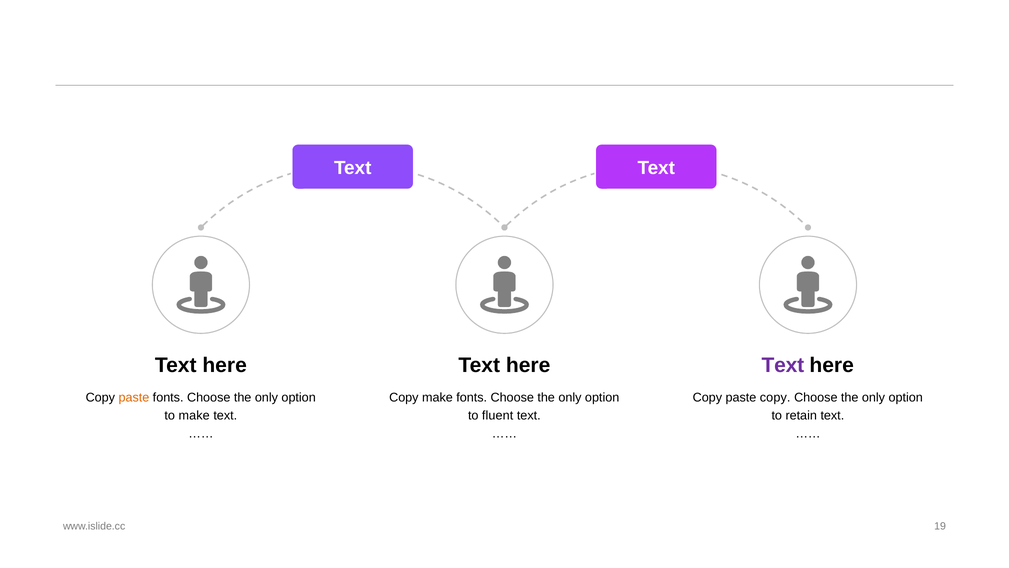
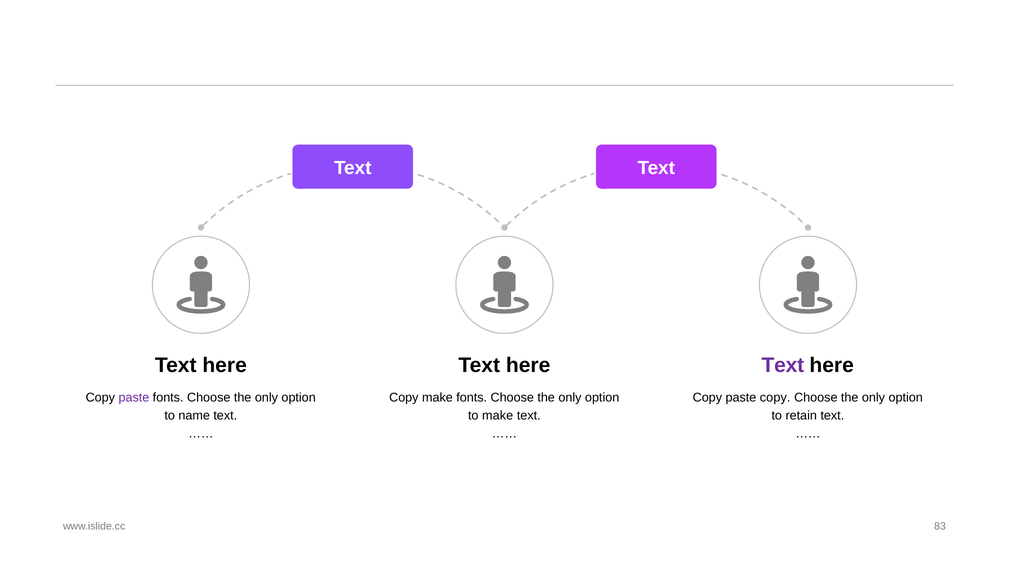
paste at (134, 397) colour: orange -> purple
to make: make -> name
to fluent: fluent -> make
19: 19 -> 83
